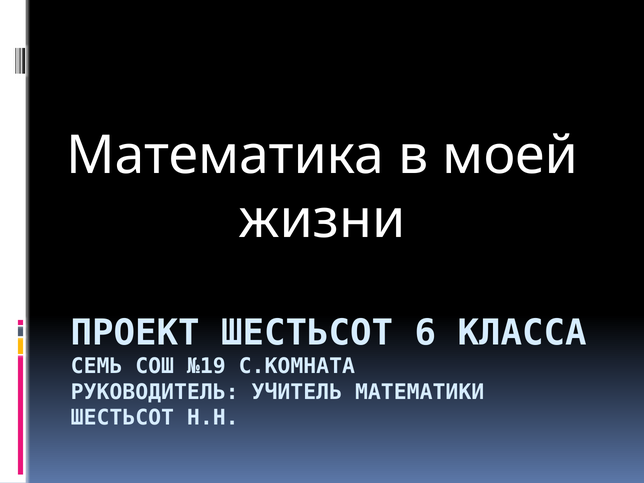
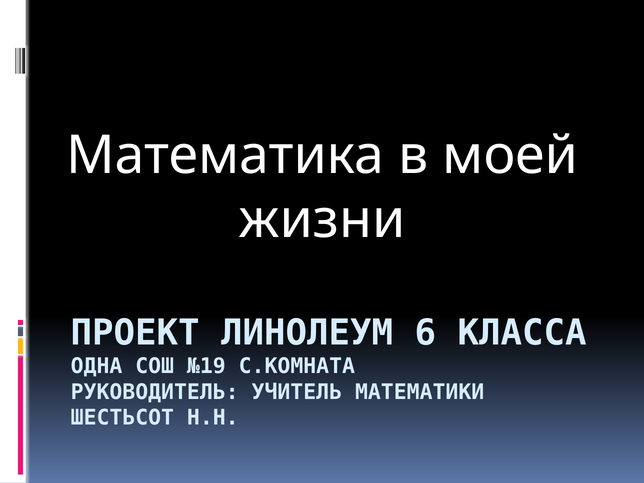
ПРОЕКТ ШЕСТЬСОТ: ШЕСТЬСОТ -> ЛИНОЛЕУМ
СЕМЬ: СЕМЬ -> ОДНА
